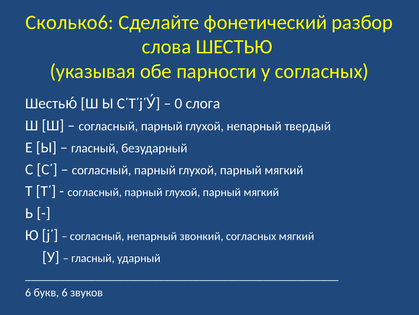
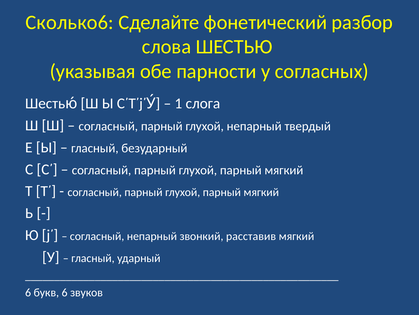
0: 0 -> 1
звонкий согласных: согласных -> расставив
